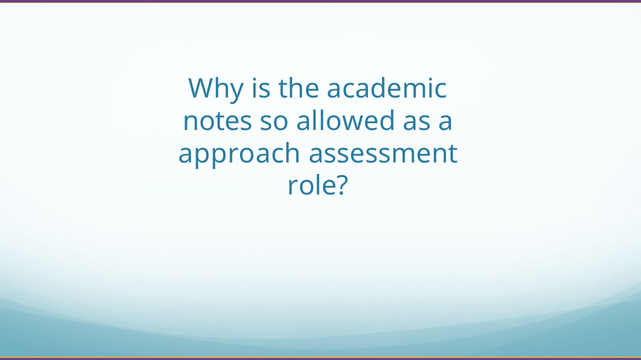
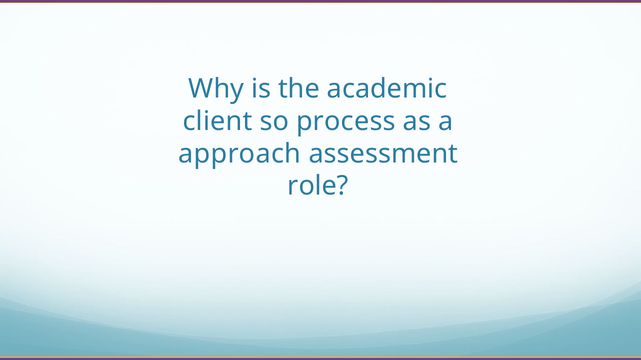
notes: notes -> client
allowed: allowed -> process
